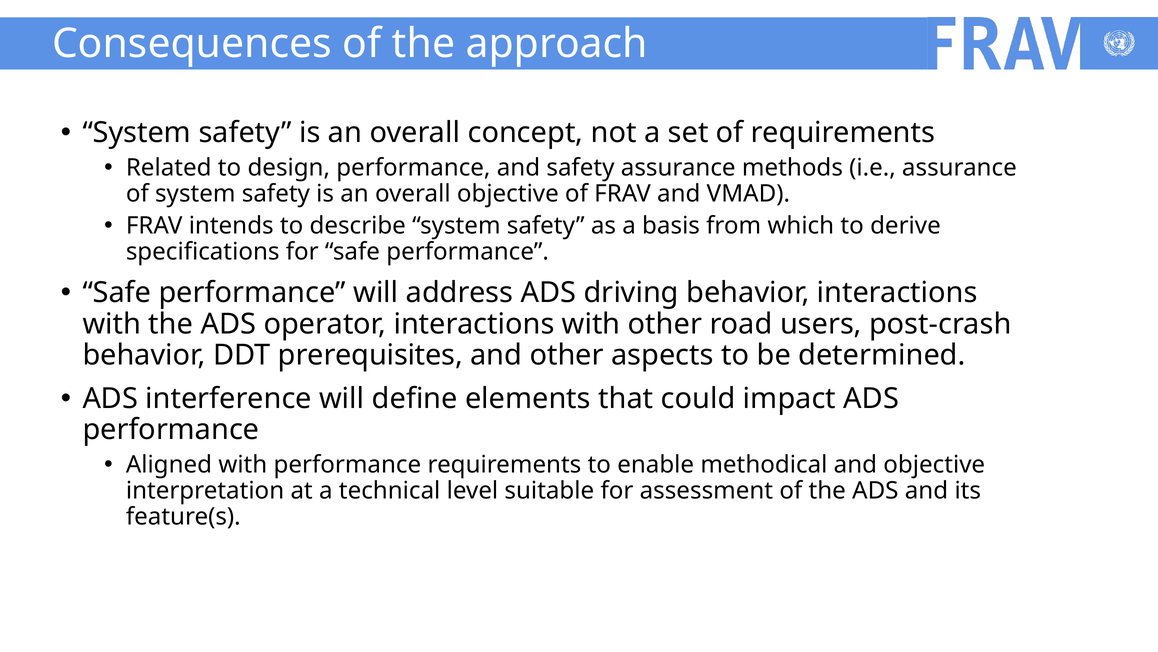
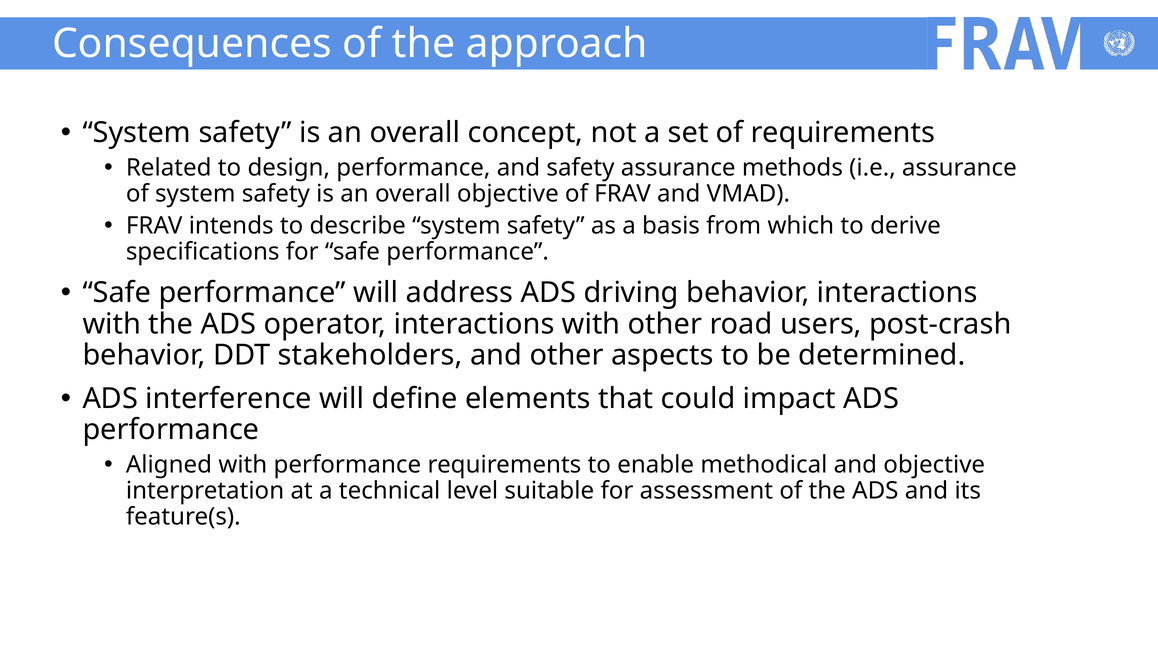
prerequisites: prerequisites -> stakeholders
